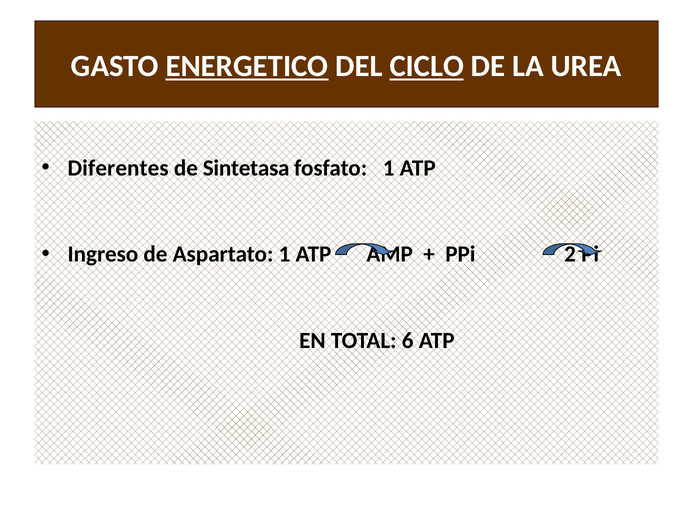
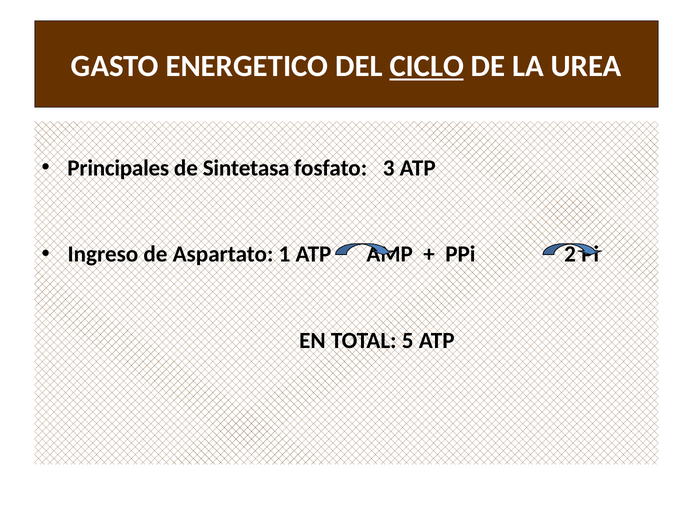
ENERGETICO underline: present -> none
Diferentes: Diferentes -> Principales
fosfato 1: 1 -> 3
6: 6 -> 5
